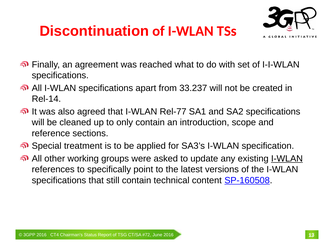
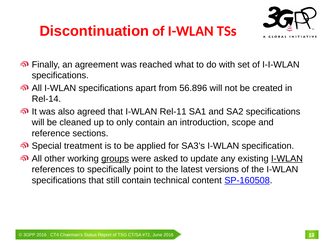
33.237: 33.237 -> 56.896
Rel-77: Rel-77 -> Rel-11
groups underline: none -> present
